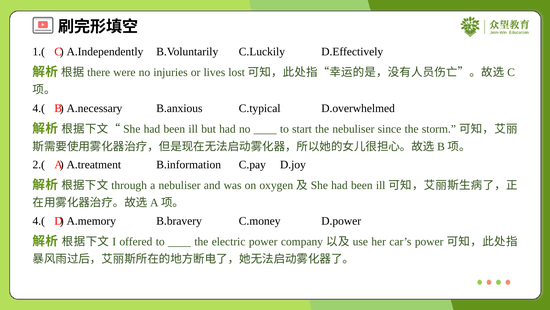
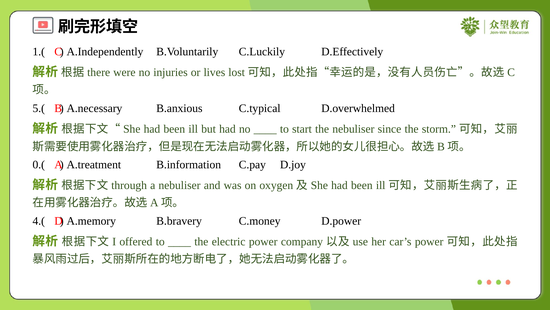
4.( at (39, 108): 4.( -> 5.(
2.(: 2.( -> 0.(
